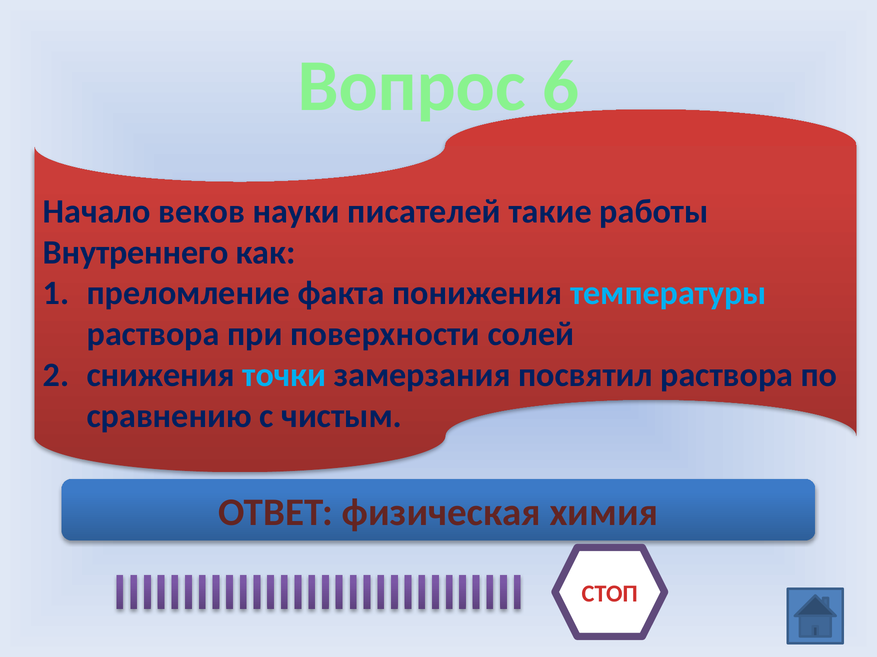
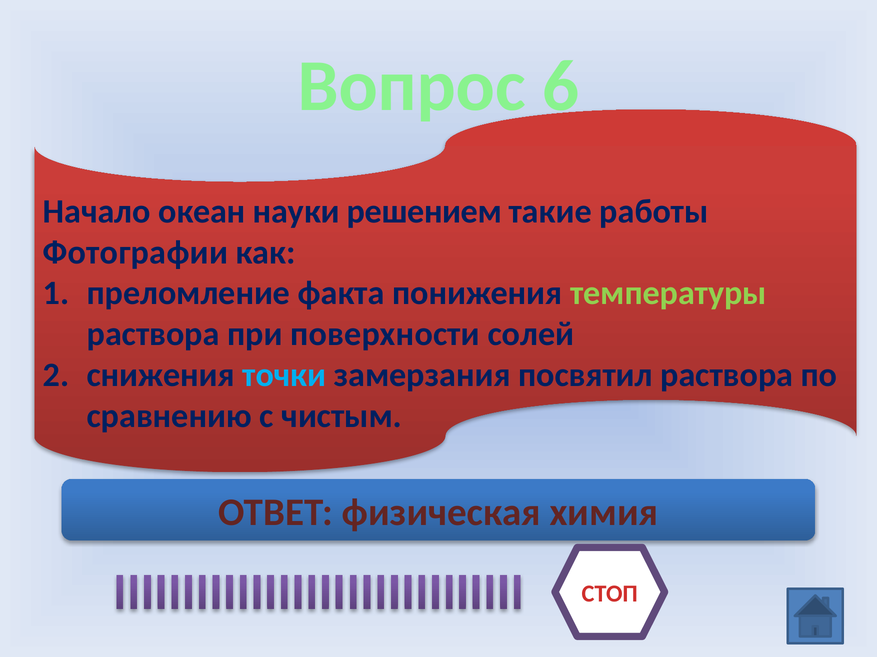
веков: веков -> океан
писателей: писателей -> решением
Внутреннего: Внутреннего -> Фотографии
температуры colour: light blue -> light green
